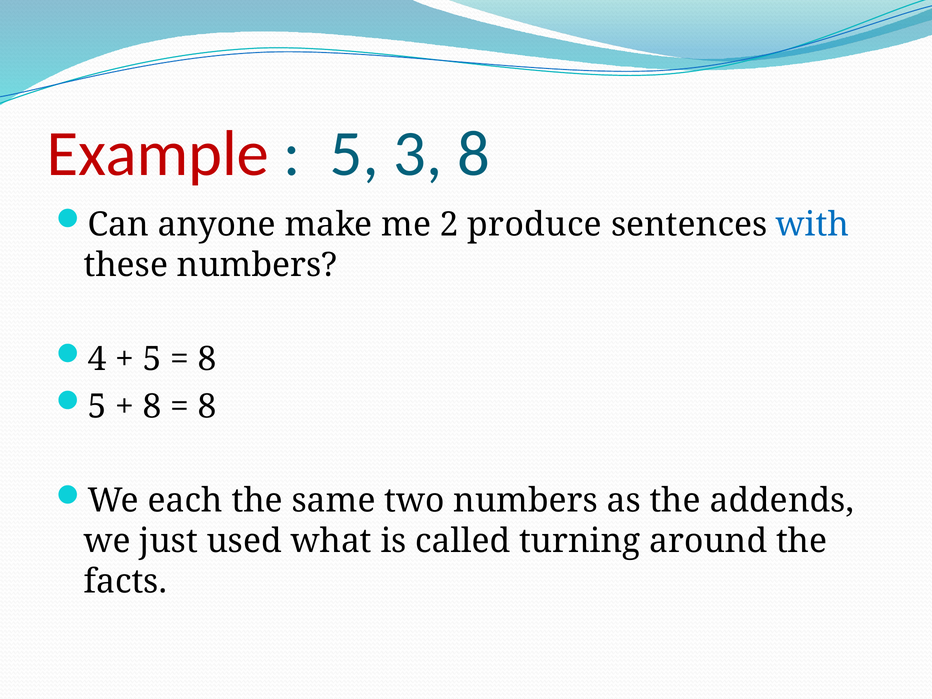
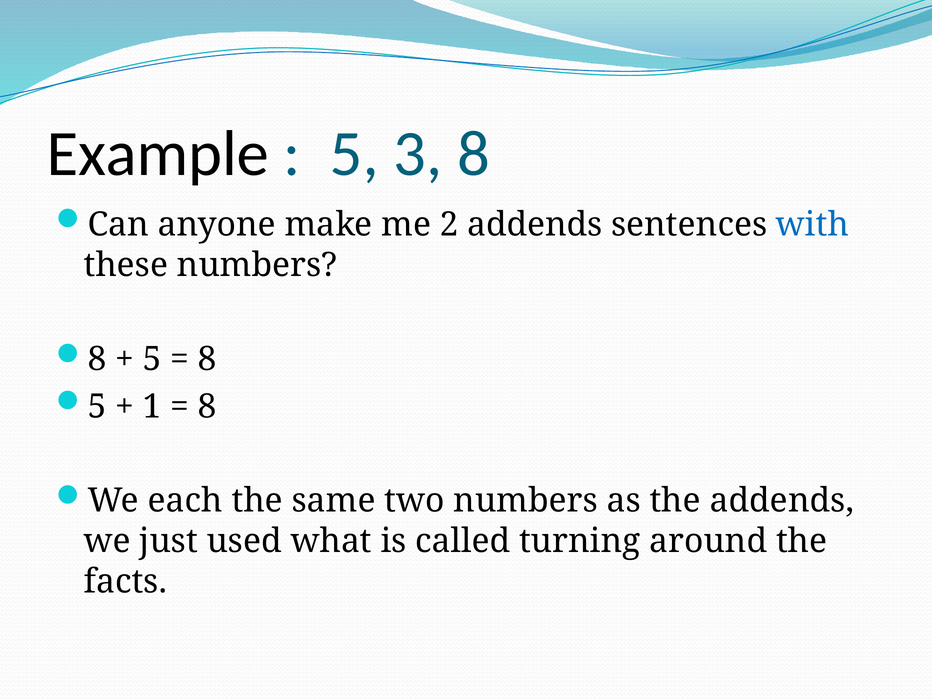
Example colour: red -> black
2 produce: produce -> addends
4 at (97, 359): 4 -> 8
8 at (152, 406): 8 -> 1
